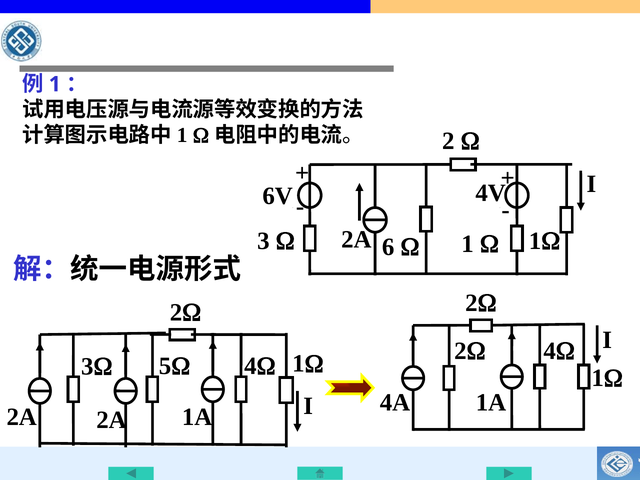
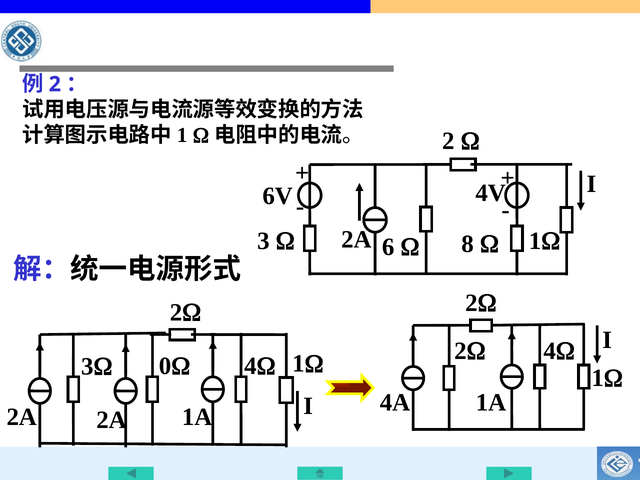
1 at (55, 84): 1 -> 2
1 at (468, 244): 1 -> 8
5: 5 -> 0
